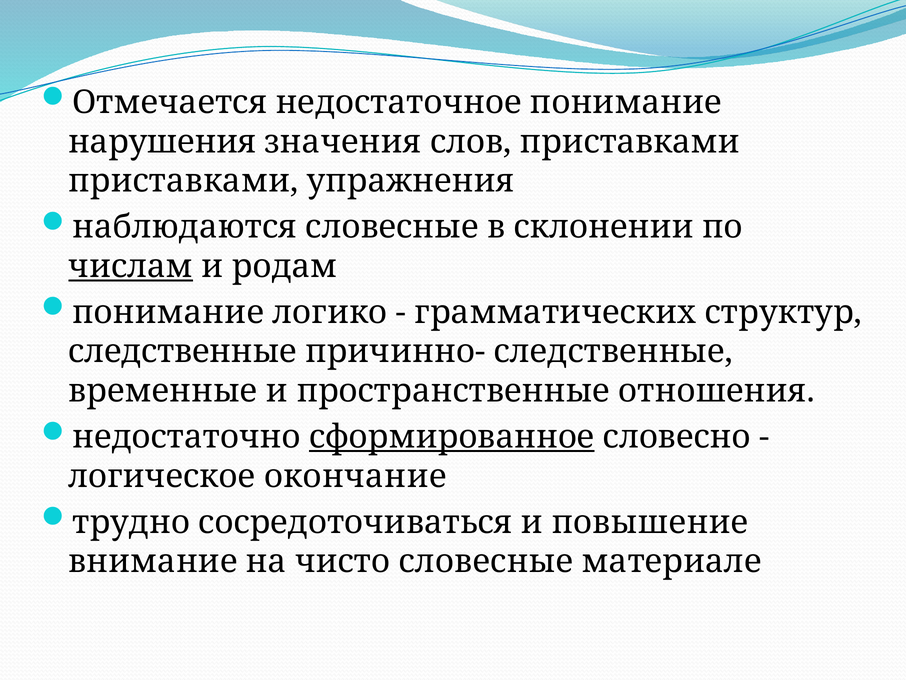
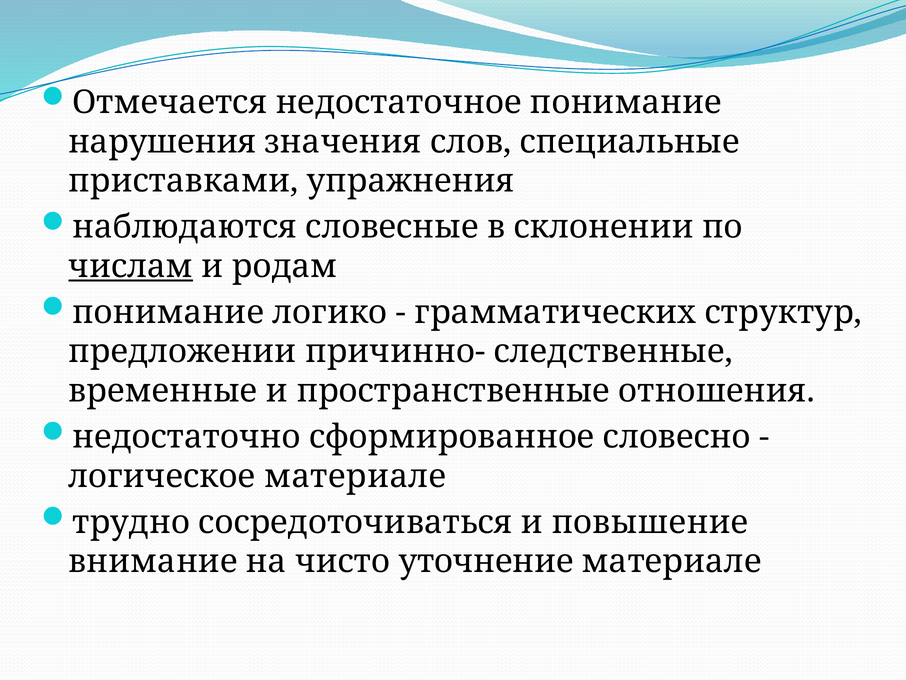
слов приставками: приставками -> специальные
следственные at (183, 351): следственные -> предложении
сформированное underline: present -> none
логическое окончание: окончание -> материале
чисто словесные: словесные -> уточнение
